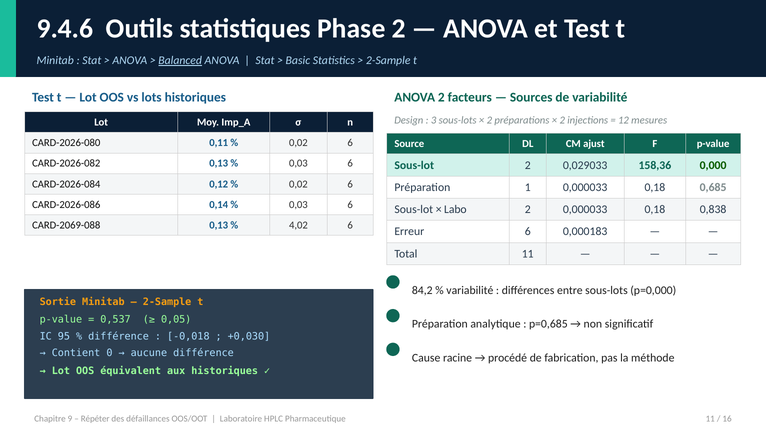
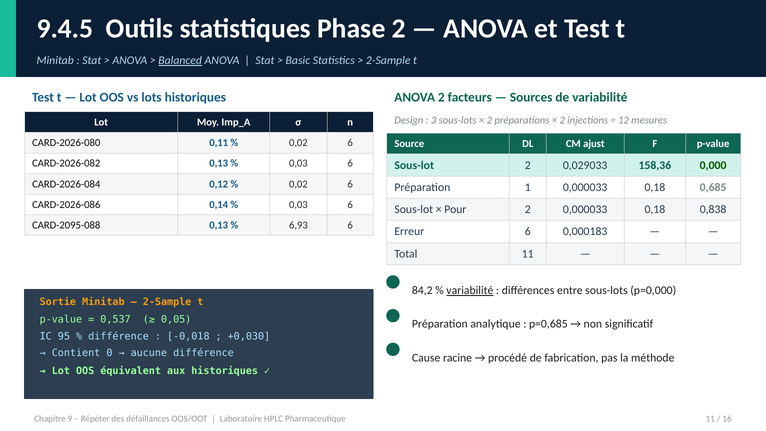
9.4.6: 9.4.6 -> 9.4.5
Labo: Labo -> Pour
CARD-2069-088: CARD-2069-088 -> CARD-2095-088
4,02: 4,02 -> 6,93
variabilité at (470, 290) underline: none -> present
